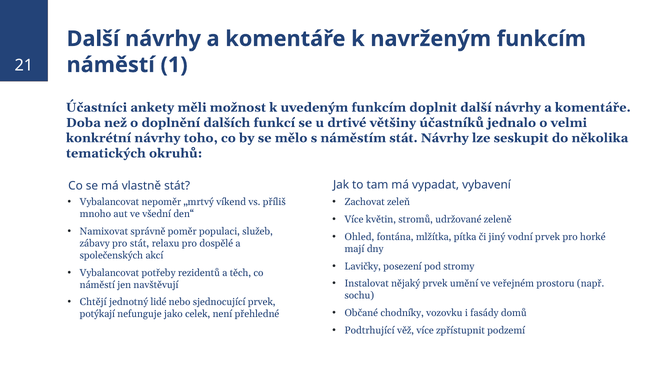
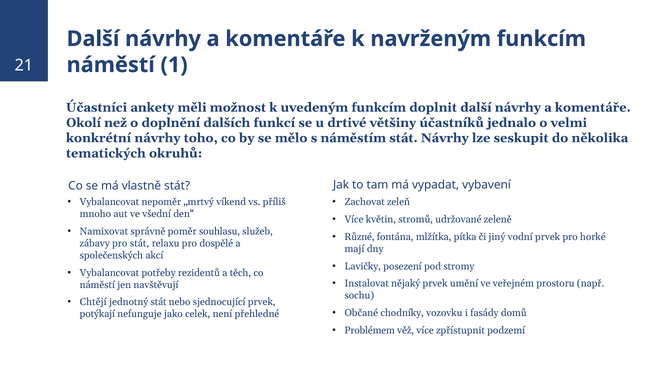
Doba: Doba -> Okolí
populaci: populaci -> souhlasu
Ohled: Ohled -> Různé
jednotný lidé: lidé -> stát
Podtrhující: Podtrhující -> Problémem
